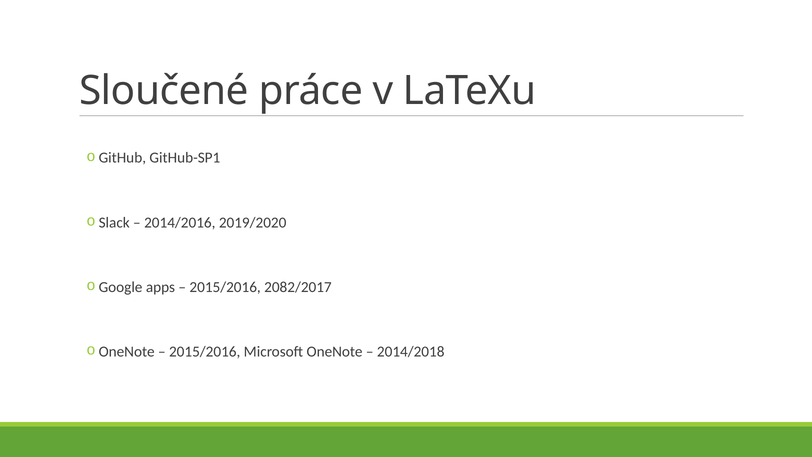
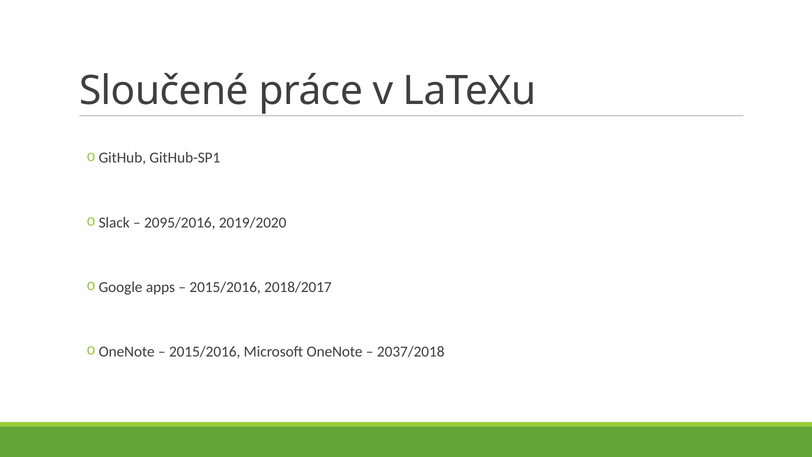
2014/2016: 2014/2016 -> 2095/2016
2082/2017: 2082/2017 -> 2018/2017
2014/2018: 2014/2018 -> 2037/2018
